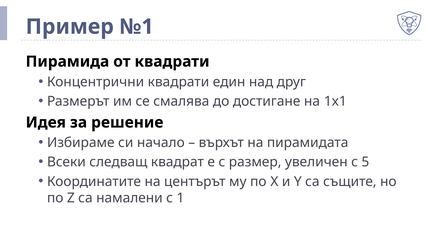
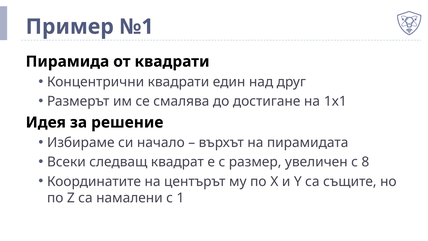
5: 5 -> 8
